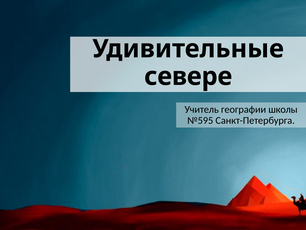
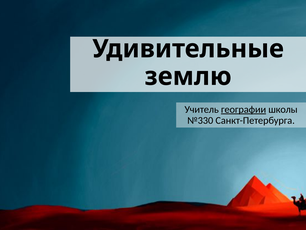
севере: севере -> землю
географии underline: none -> present
№595: №595 -> №330
